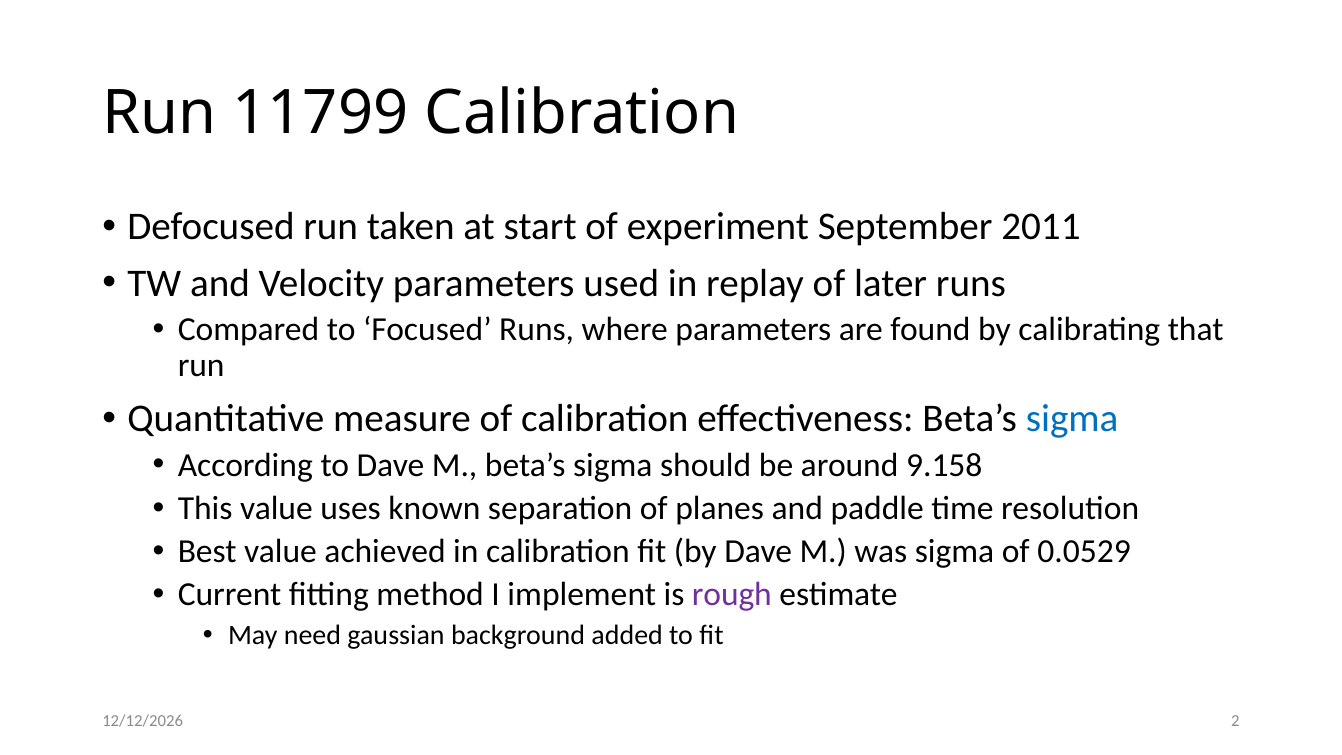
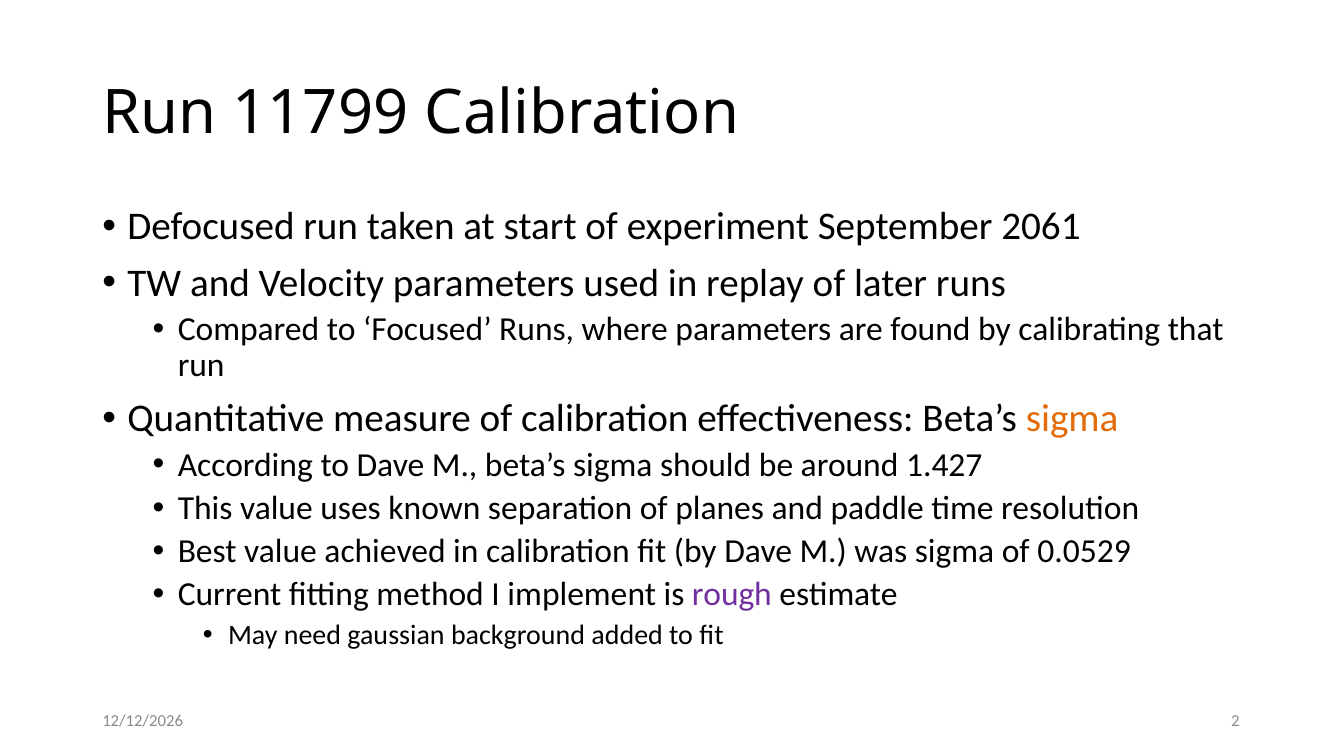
2011: 2011 -> 2061
sigma at (1072, 419) colour: blue -> orange
9.158: 9.158 -> 1.427
